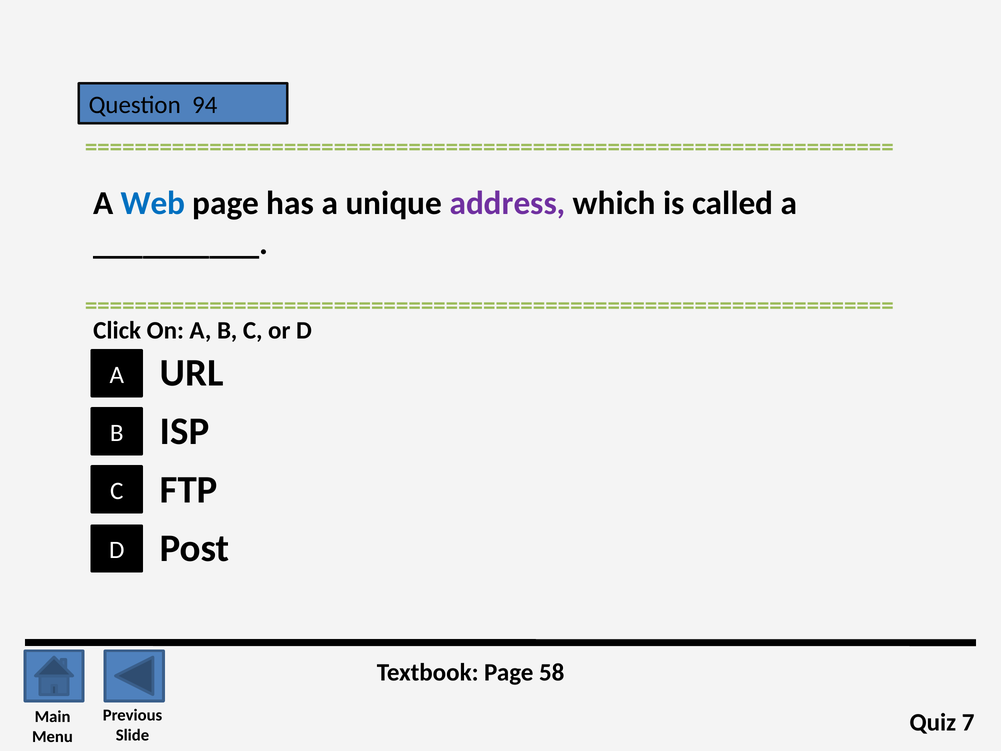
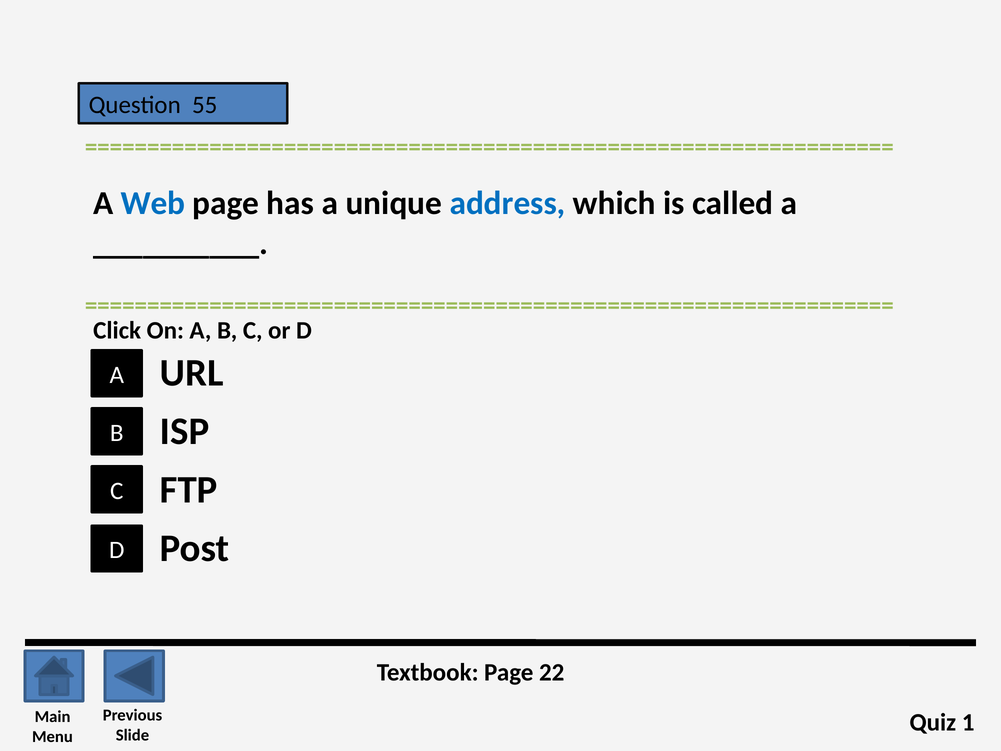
94: 94 -> 55
address colour: purple -> blue
58: 58 -> 22
7: 7 -> 1
